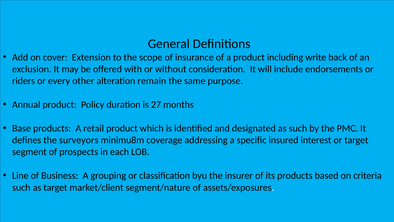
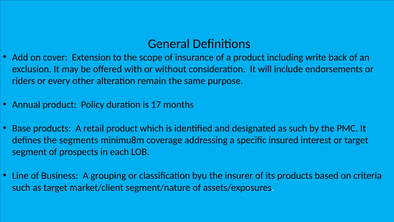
27: 27 -> 17
surveyors: surveyors -> segments
